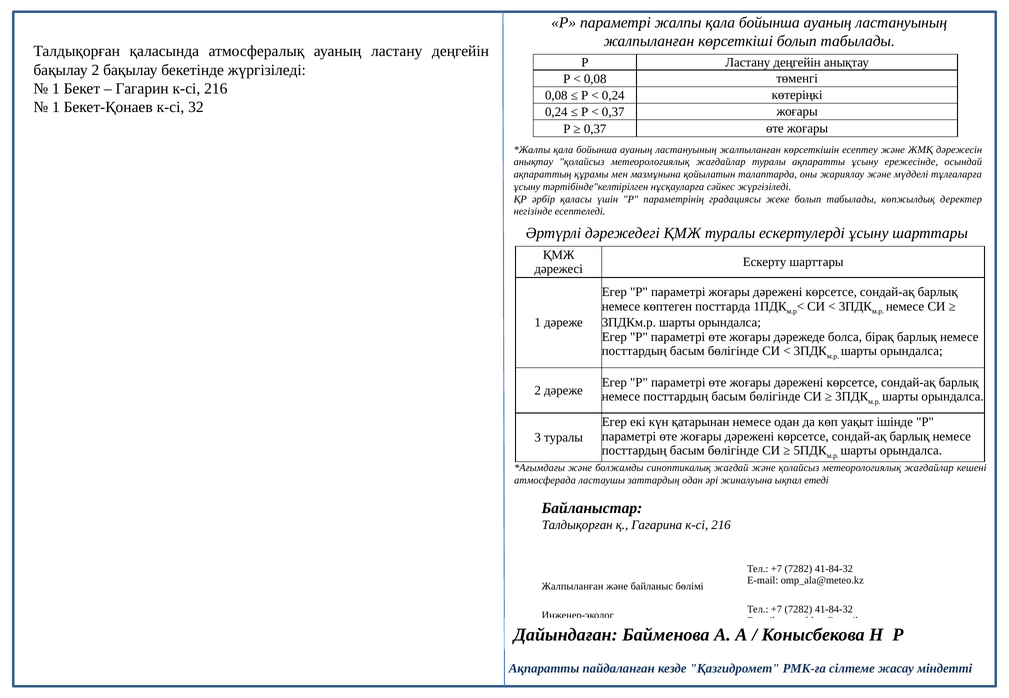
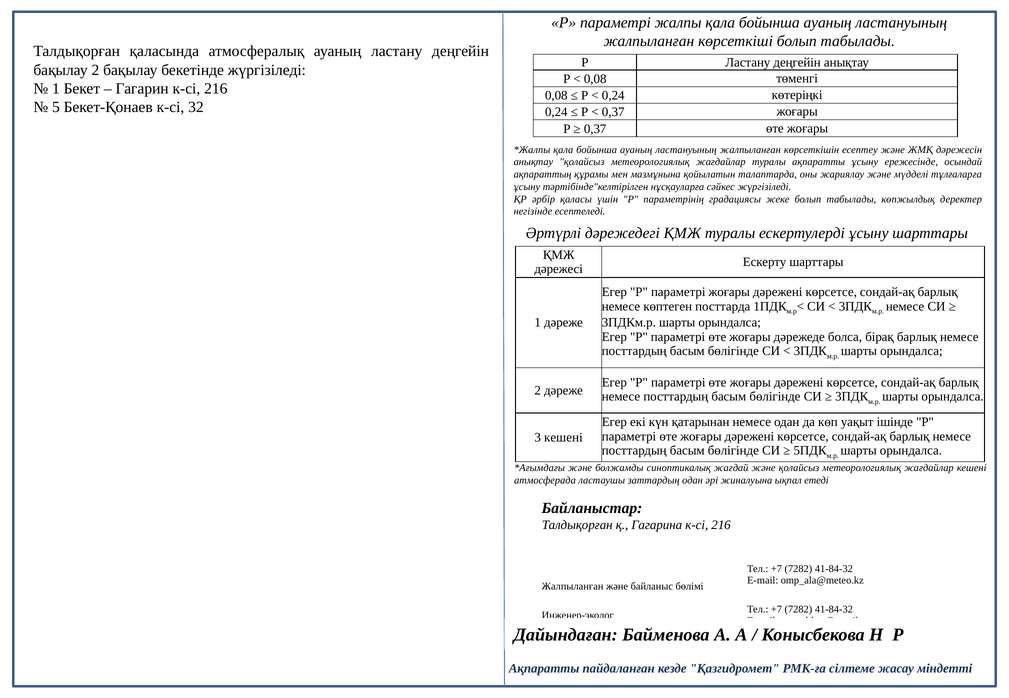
1 at (56, 107): 1 -> 5
3 туралы: туралы -> кешені
